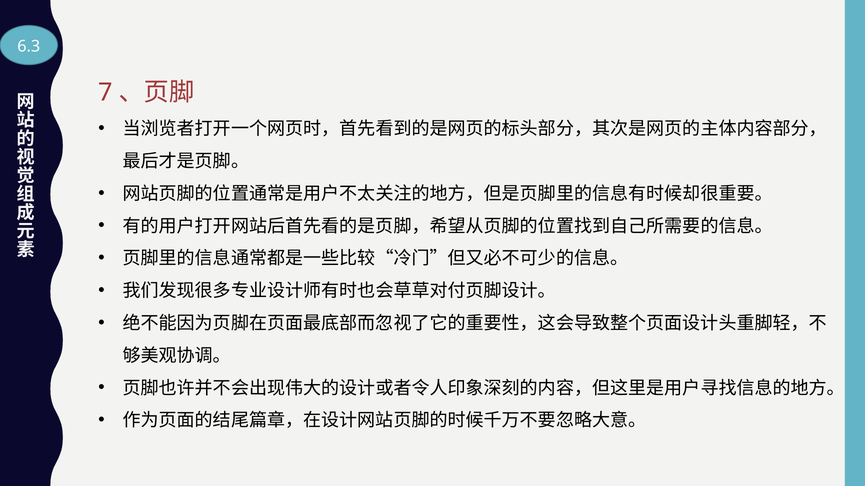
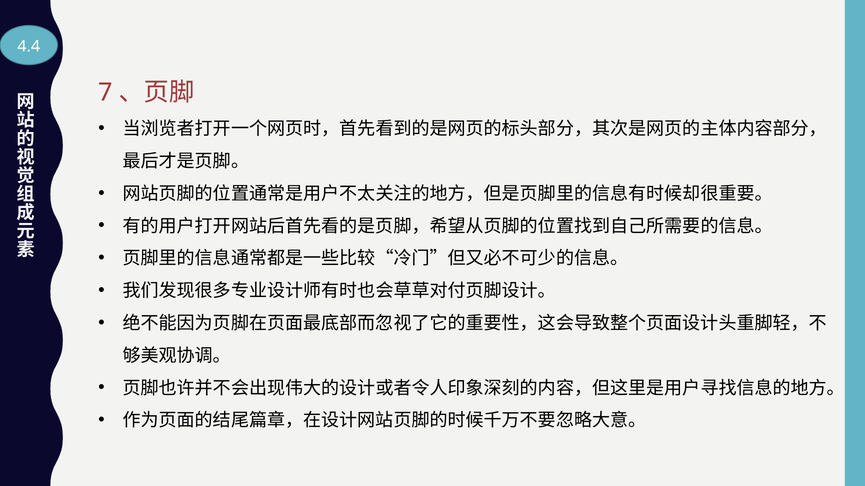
6.3: 6.3 -> 4.4
